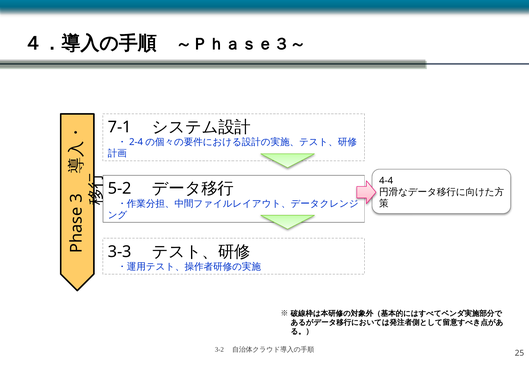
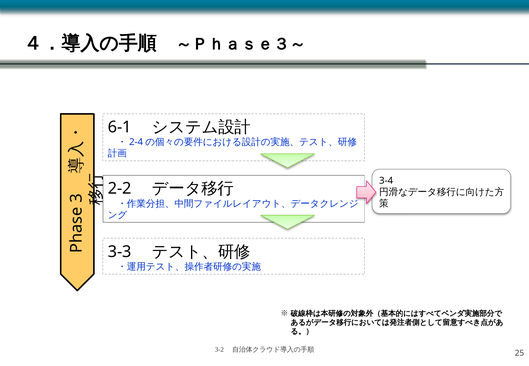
7-1: 7-1 -> 6-1
4-4: 4-4 -> 3-4
5-2: 5-2 -> 2-2
